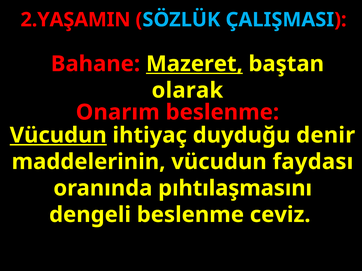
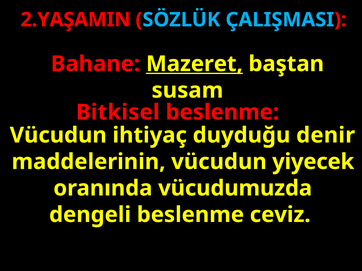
olarak: olarak -> susam
Onarım: Onarım -> Bitkisel
Vücudun at (58, 135) underline: present -> none
faydası: faydası -> yiyecek
pıhtılaşmasını: pıhtılaşmasını -> vücudumuzda
